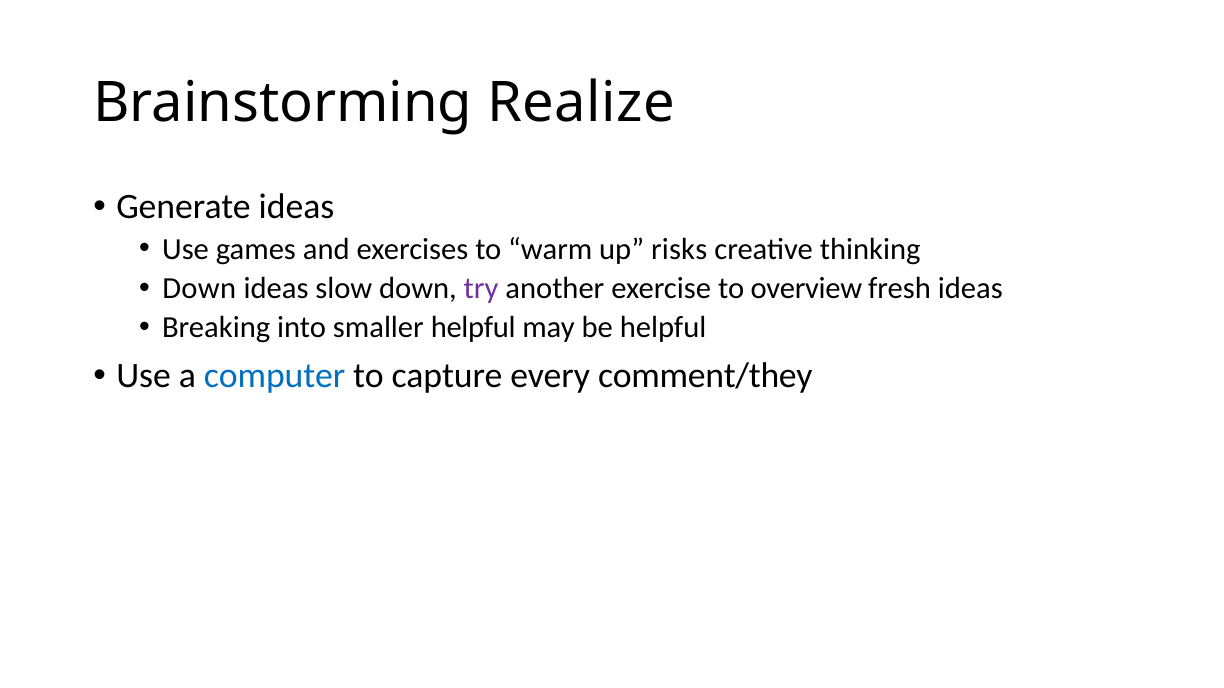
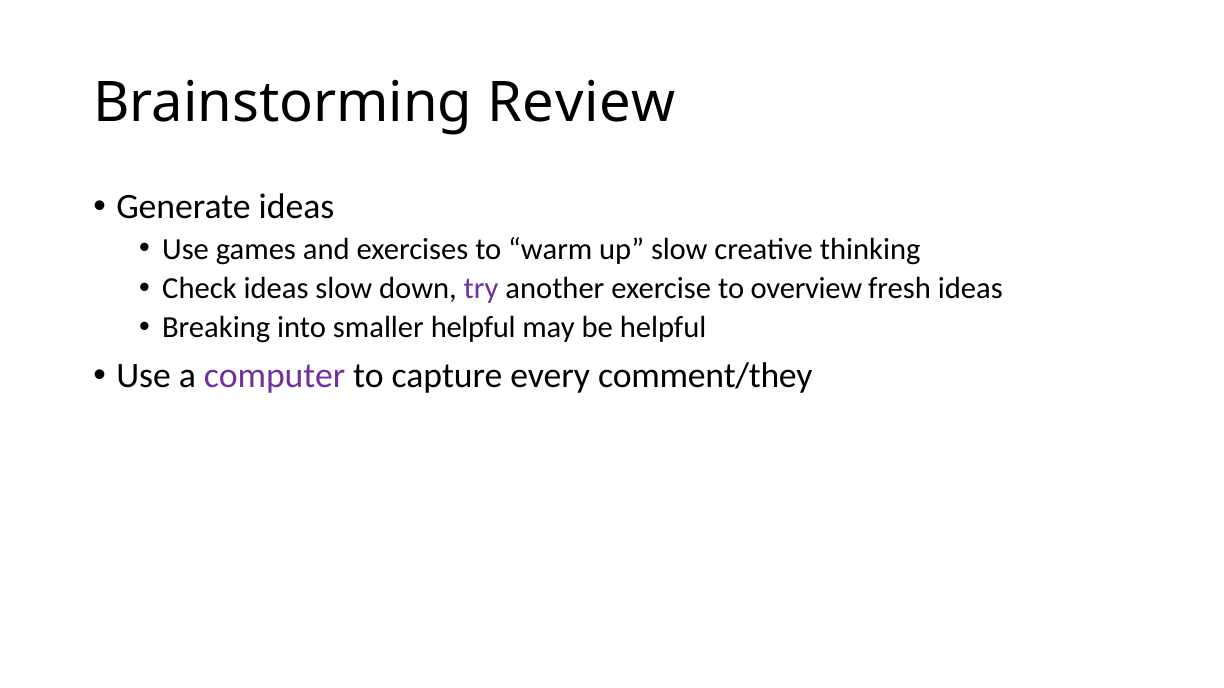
Realize: Realize -> Review
up risks: risks -> slow
Down at (199, 289): Down -> Check
computer colour: blue -> purple
